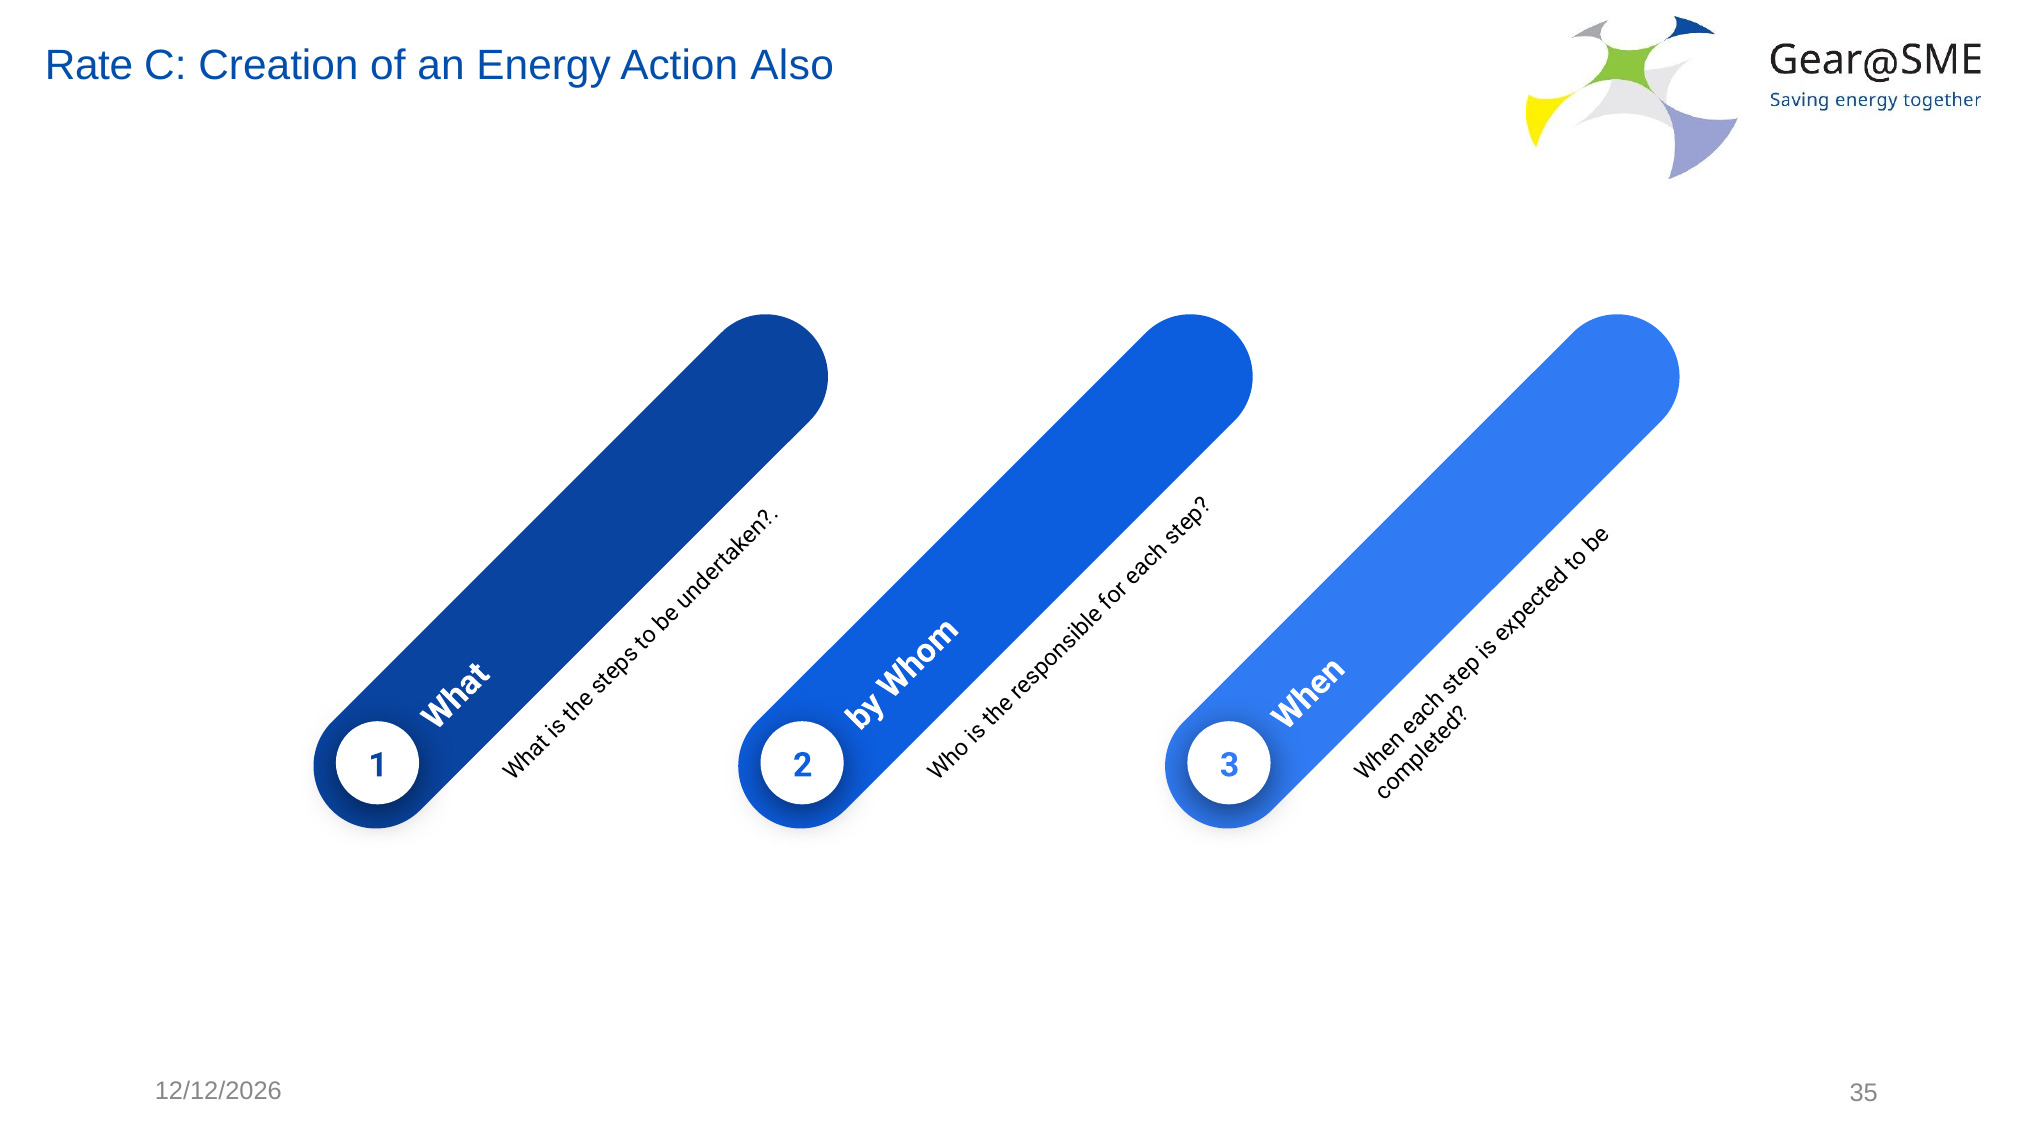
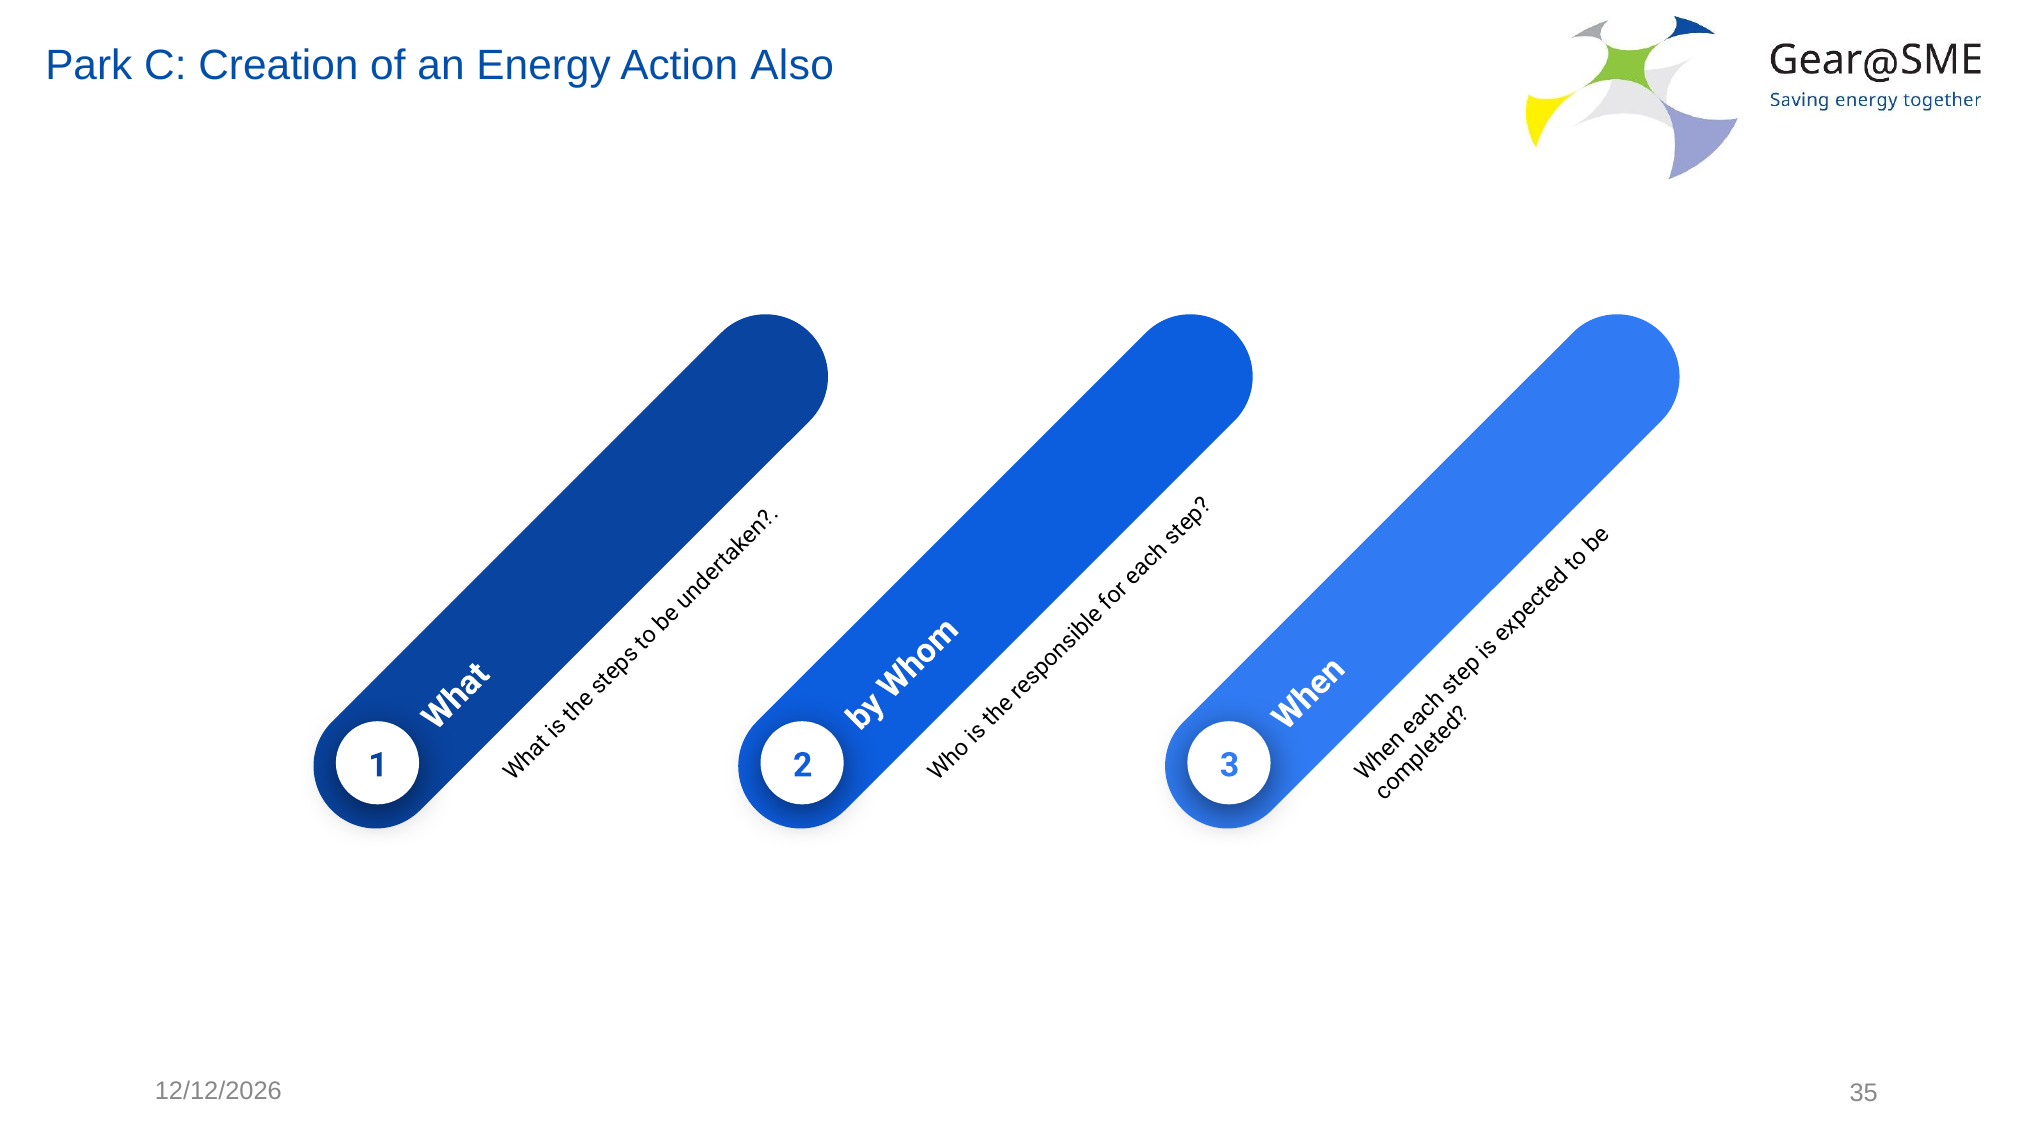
Rate: Rate -> Park
